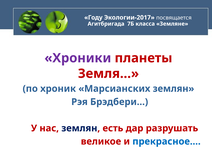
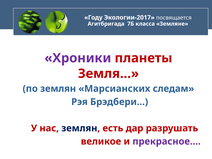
по хроник: хроник -> землян
Марсианских землян: землян -> следам
прекрасное… colour: blue -> purple
